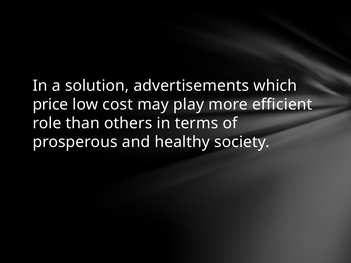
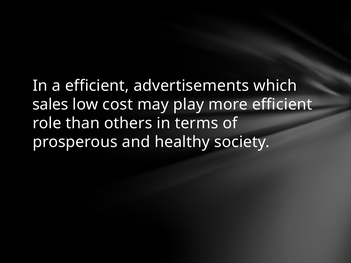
a solution: solution -> efficient
price: price -> sales
